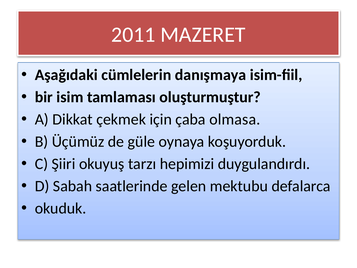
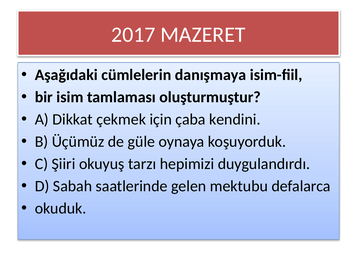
2011: 2011 -> 2017
olmasa: olmasa -> kendini
